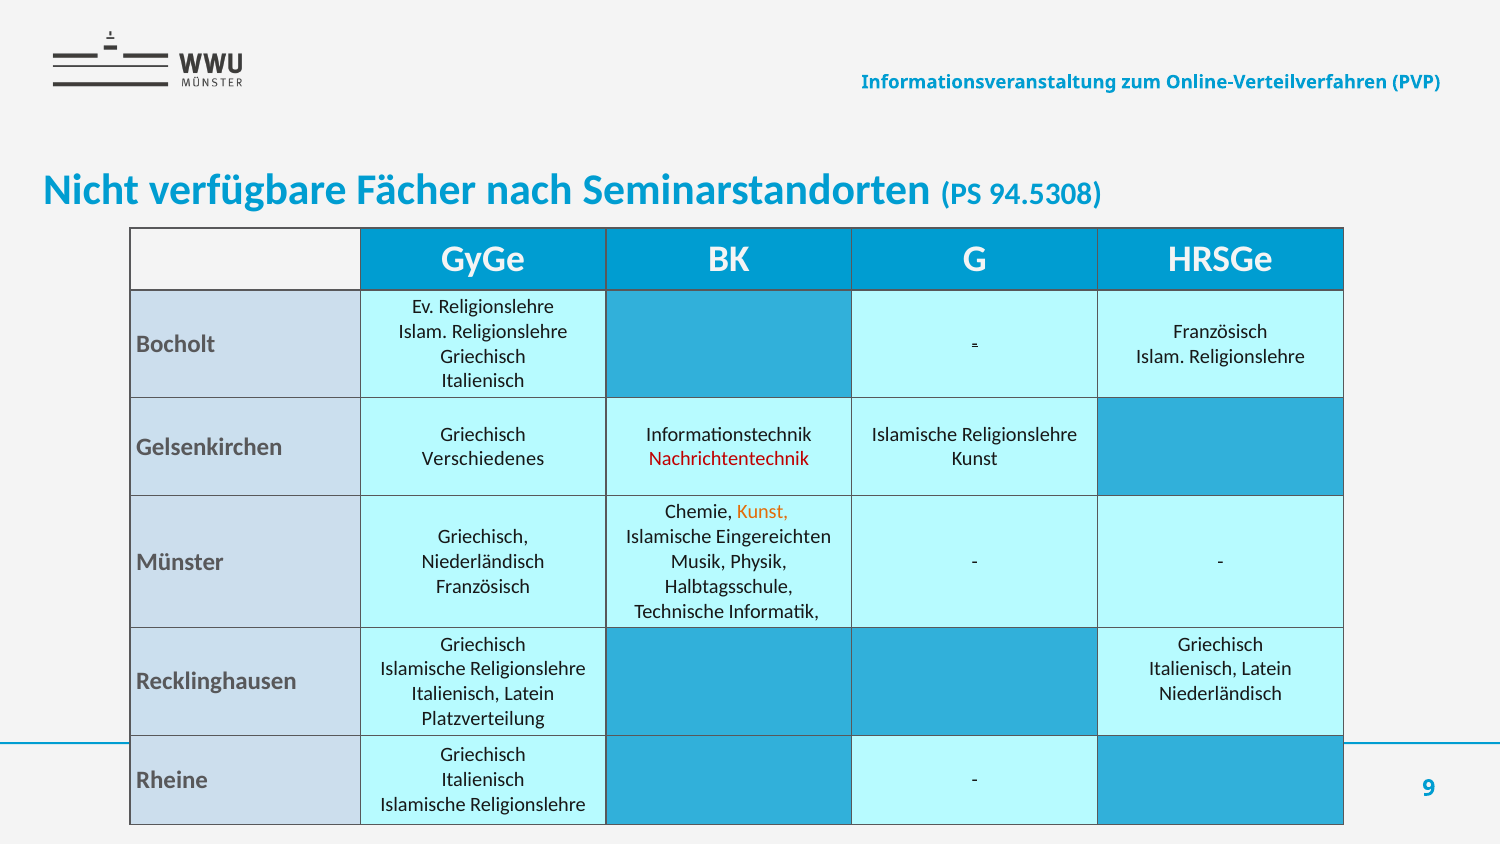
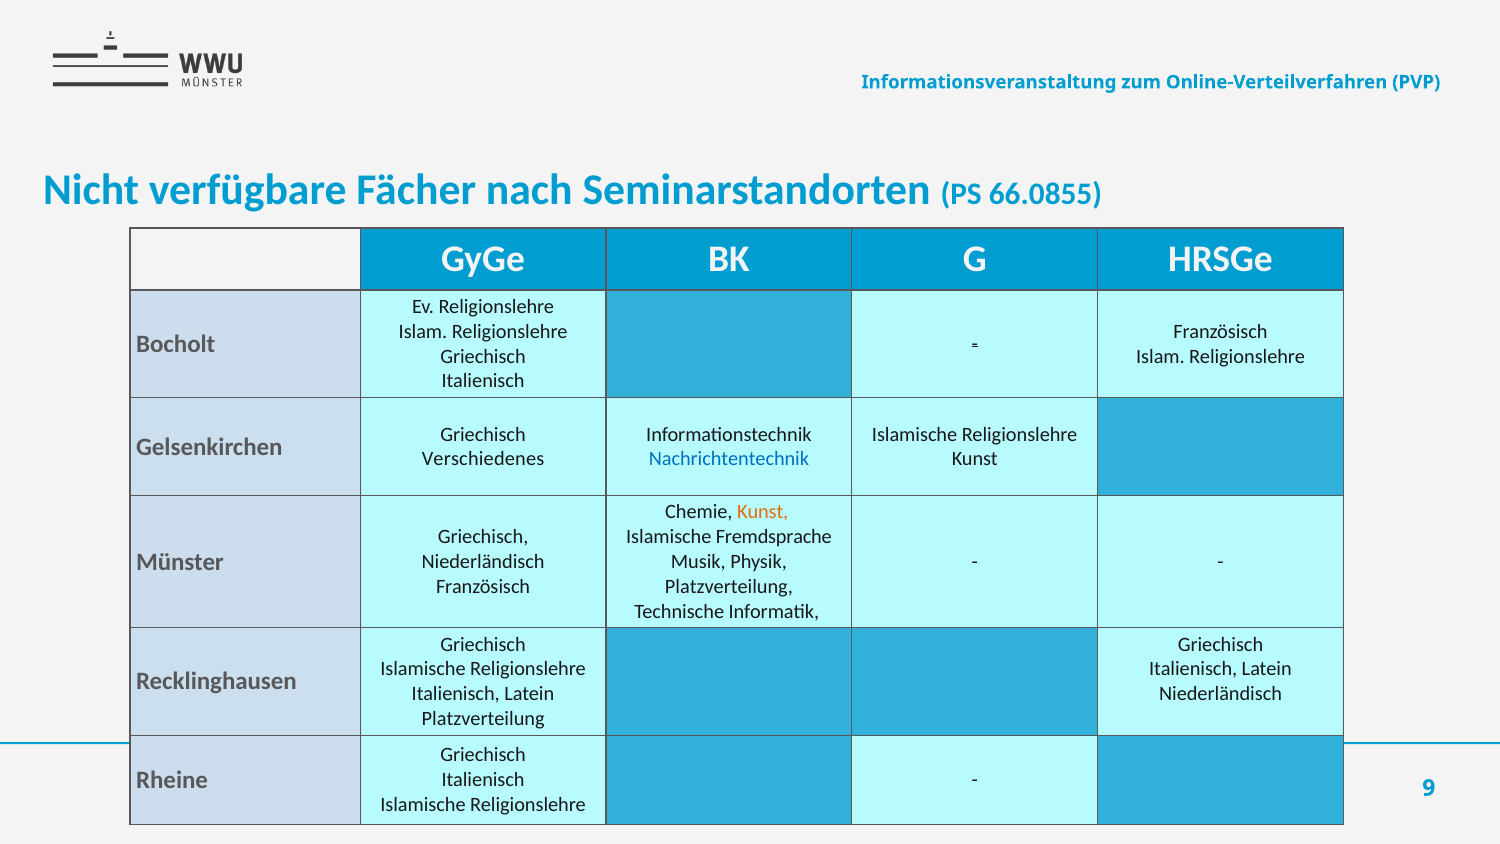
94.5308: 94.5308 -> 66.0855
Nachrichtentechnik colour: red -> blue
Eingereichten: Eingereichten -> Fremdsprache
Halbtagsschule at (729, 586): Halbtagsschule -> Platzverteilung
